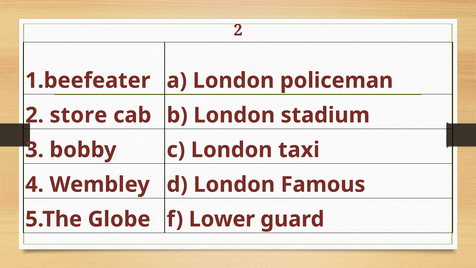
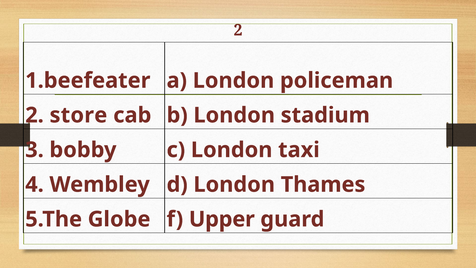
Famous: Famous -> Thames
Lower: Lower -> Upper
